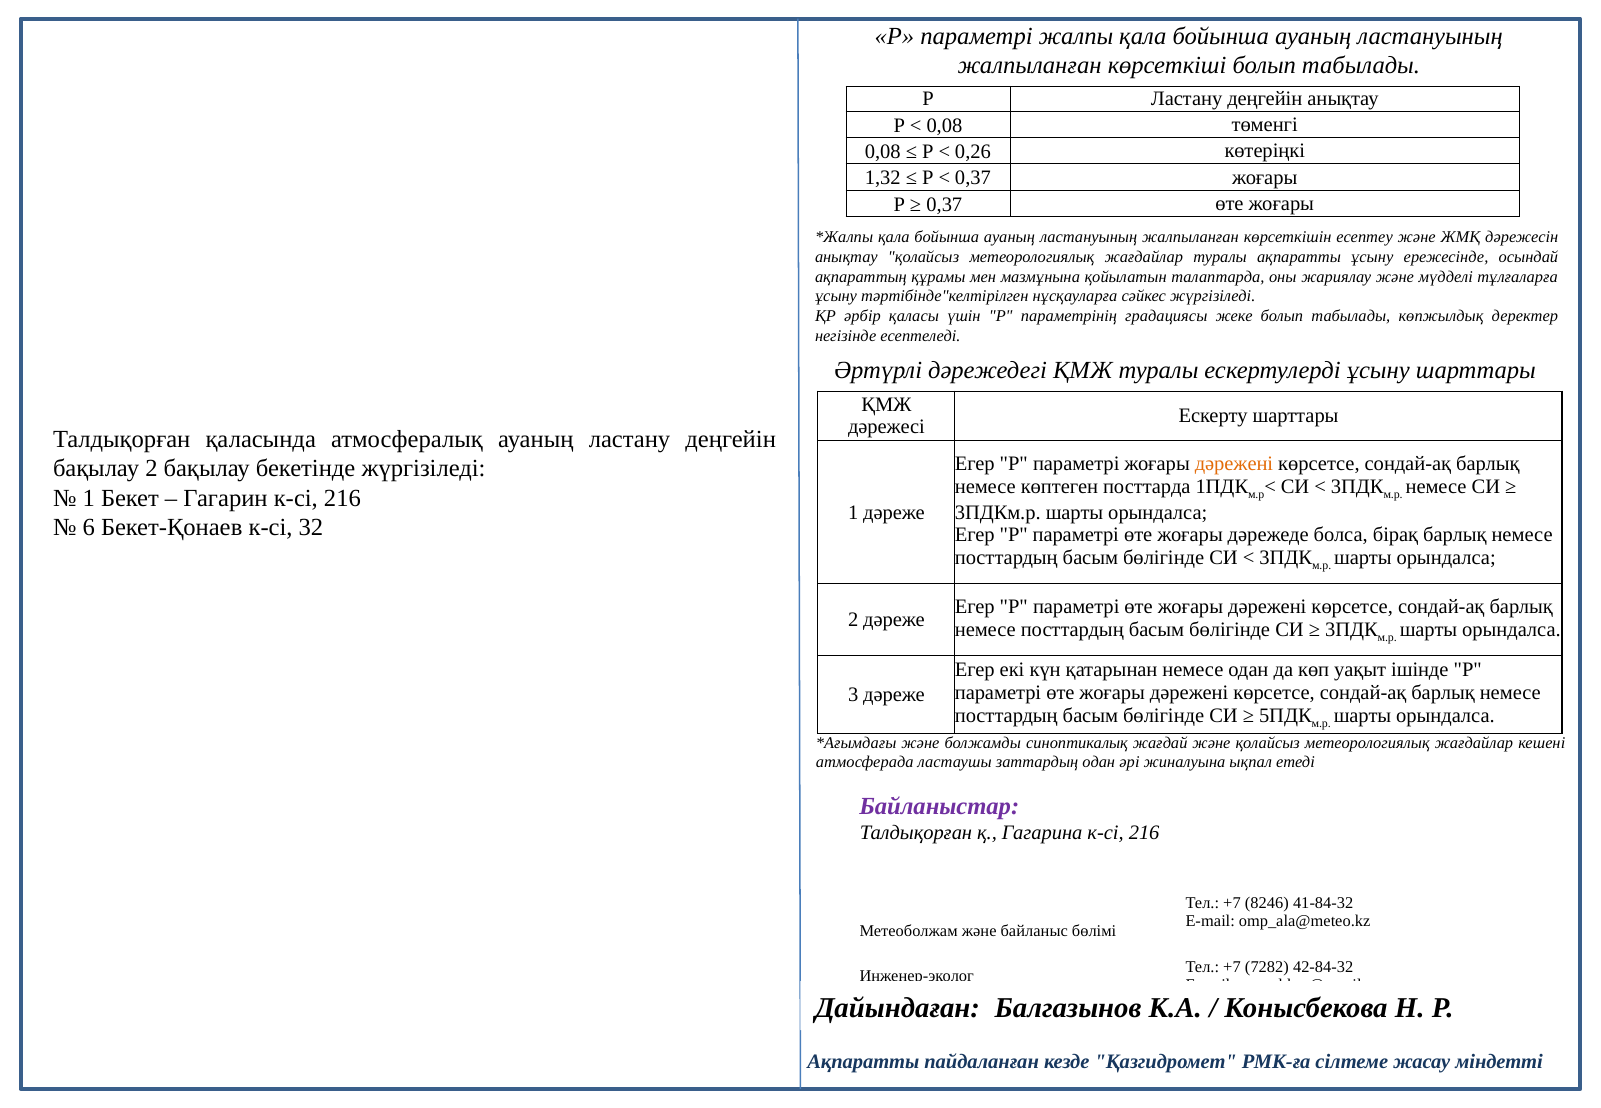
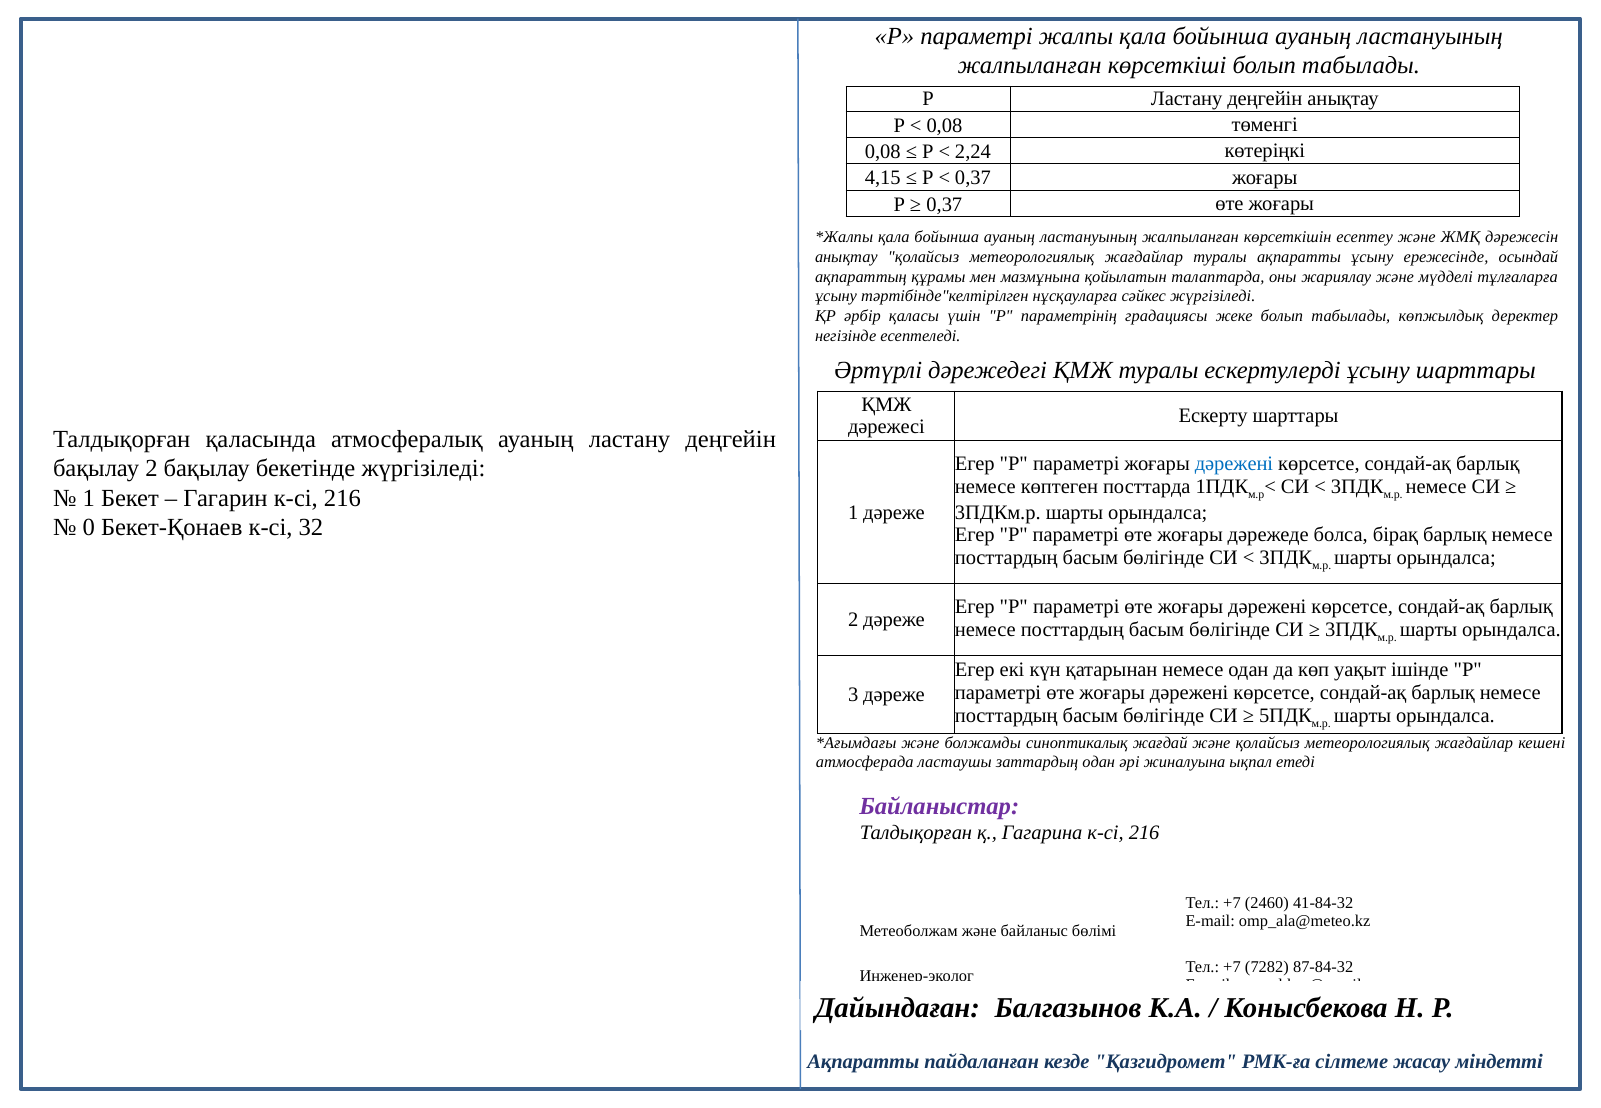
0,26: 0,26 -> 2,24
1,32: 1,32 -> 4,15
дәрежені at (1234, 464) colour: orange -> blue
6: 6 -> 0
8246: 8246 -> 2460
42-84-32: 42-84-32 -> 87-84-32
